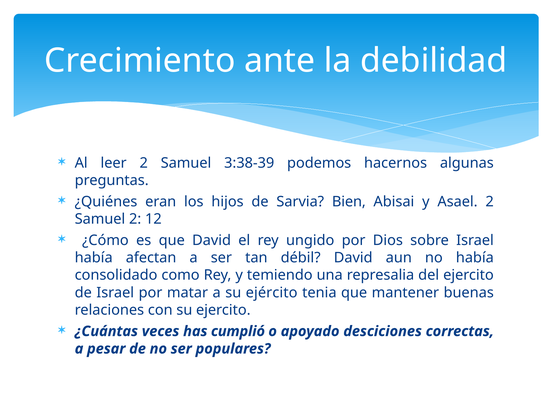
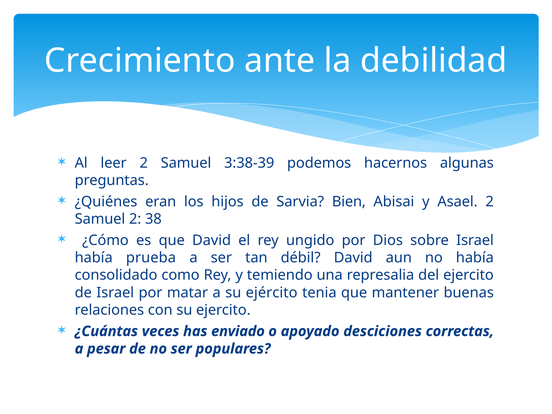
12: 12 -> 38
afectan: afectan -> prueba
cumplió: cumplió -> enviado
